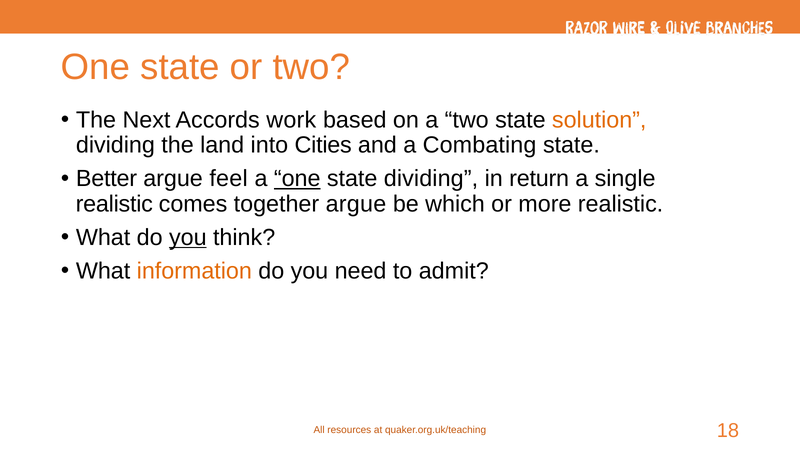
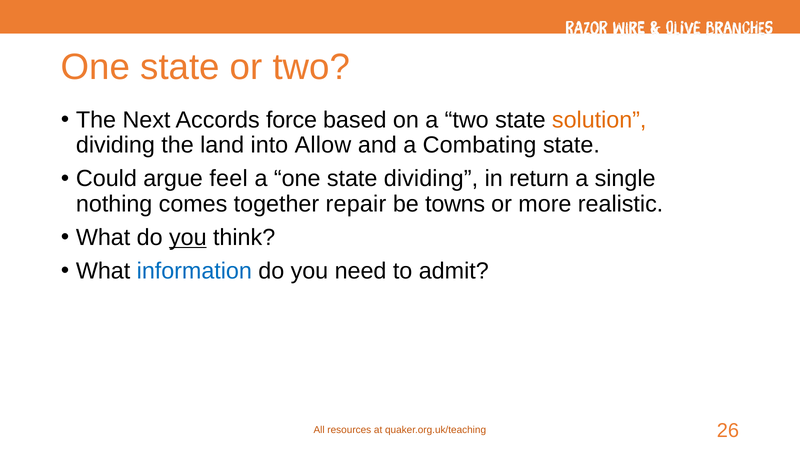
work: work -> force
Cities: Cities -> Allow
Better: Better -> Could
one at (297, 179) underline: present -> none
realistic at (114, 204): realistic -> nothing
together argue: argue -> repair
which: which -> towns
information colour: orange -> blue
18: 18 -> 26
